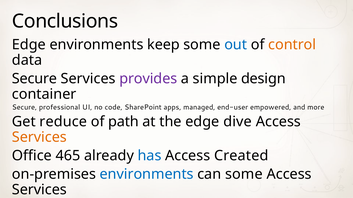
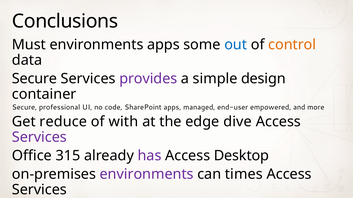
Edge at (29, 45): Edge -> Must
environments keep: keep -> apps
path: path -> with
Services at (39, 138) colour: orange -> purple
465: 465 -> 315
has colour: blue -> purple
Created: Created -> Desktop
environments at (147, 174) colour: blue -> purple
can some: some -> times
